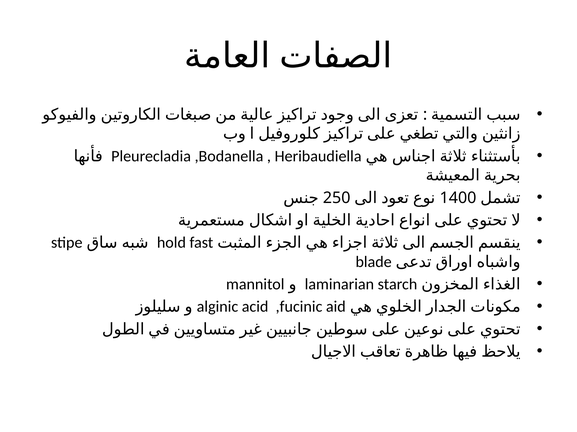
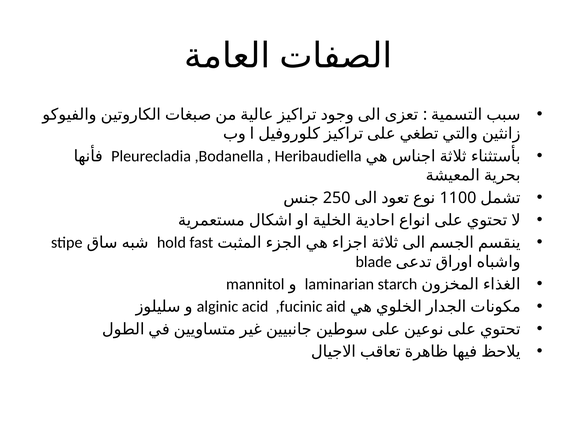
1400: 1400 -> 1100
